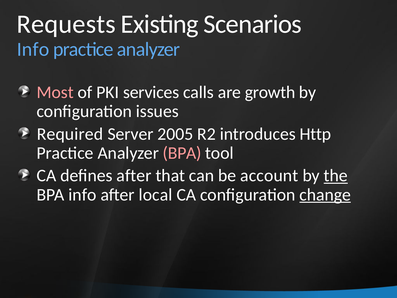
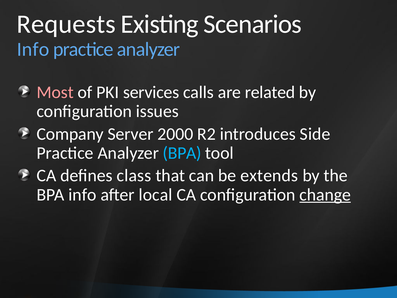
growth: growth -> related
Required: Required -> Company
2005: 2005 -> 2000
Http: Http -> Side
BPA at (182, 153) colour: pink -> light blue
defines after: after -> class
account: account -> extends
the underline: present -> none
